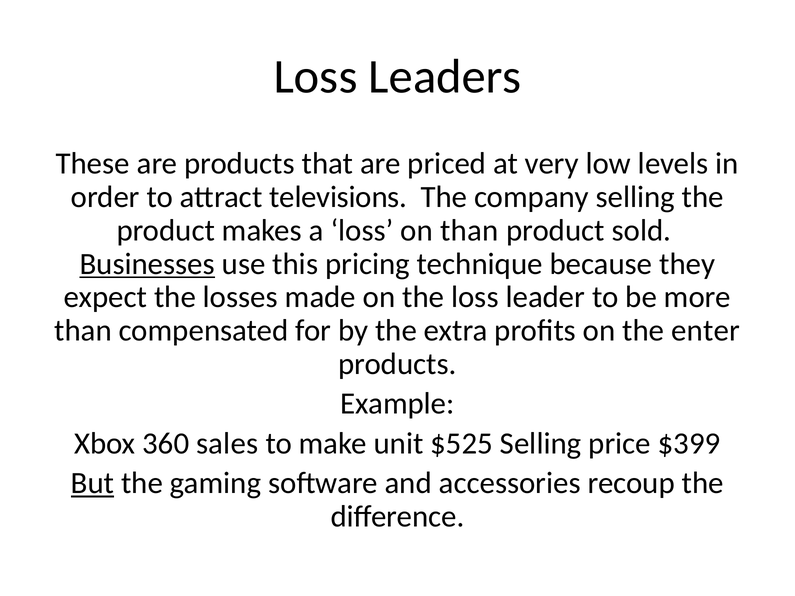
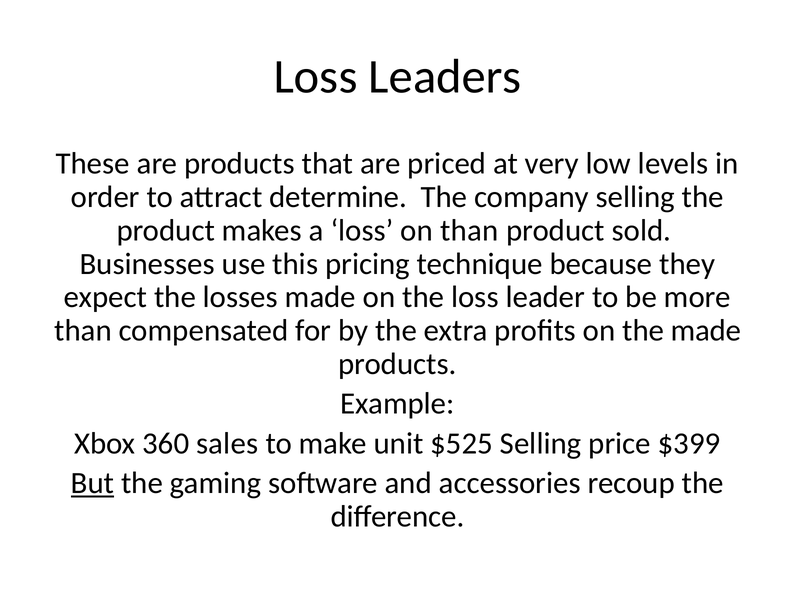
televisions: televisions -> determine
Businesses underline: present -> none
the enter: enter -> made
